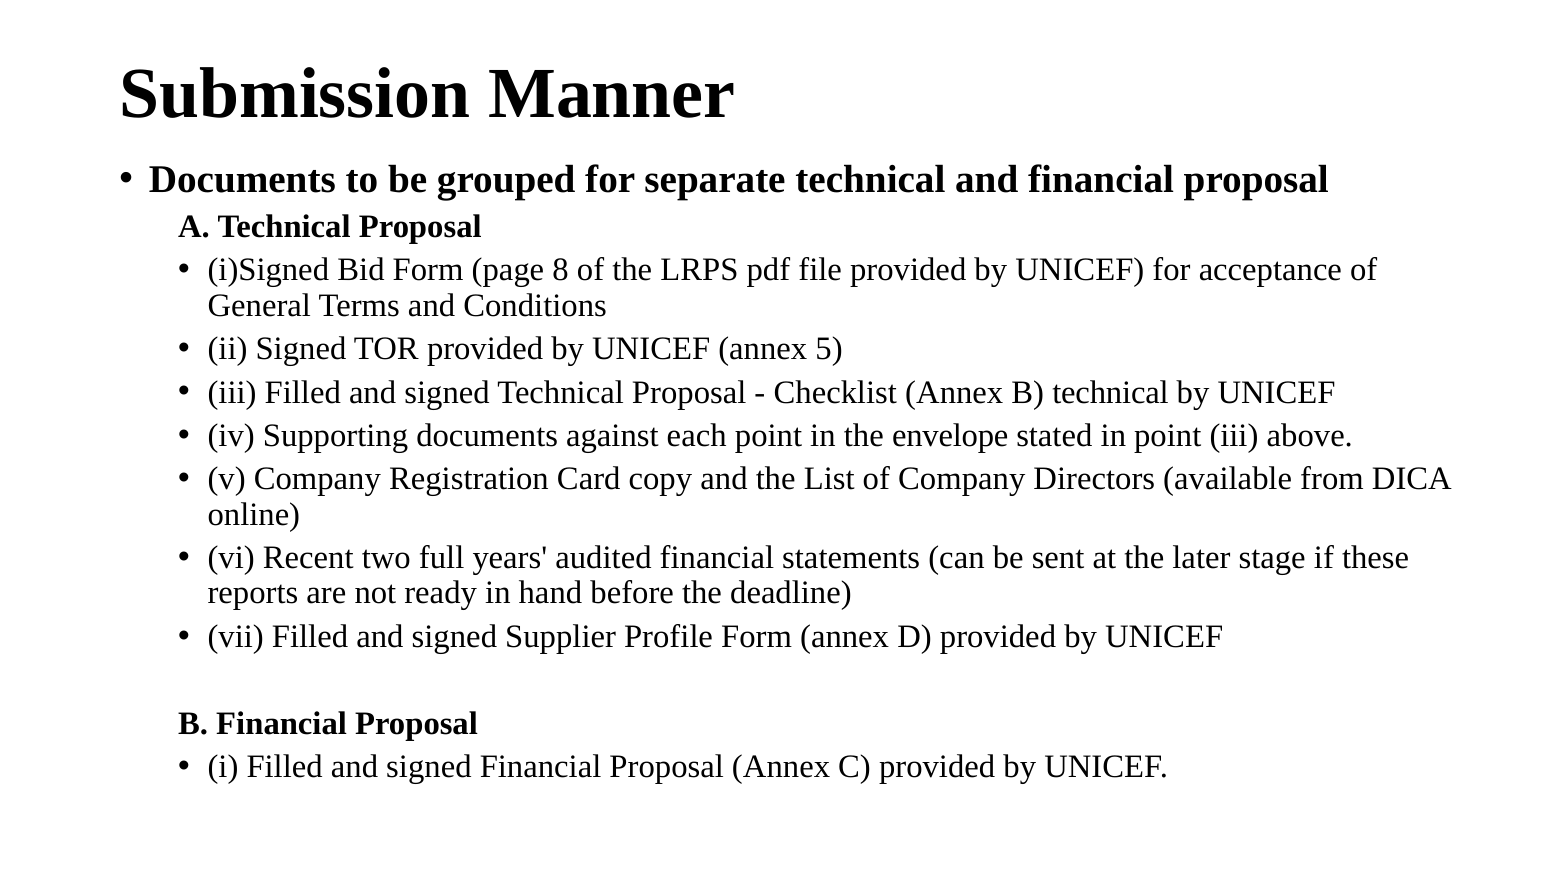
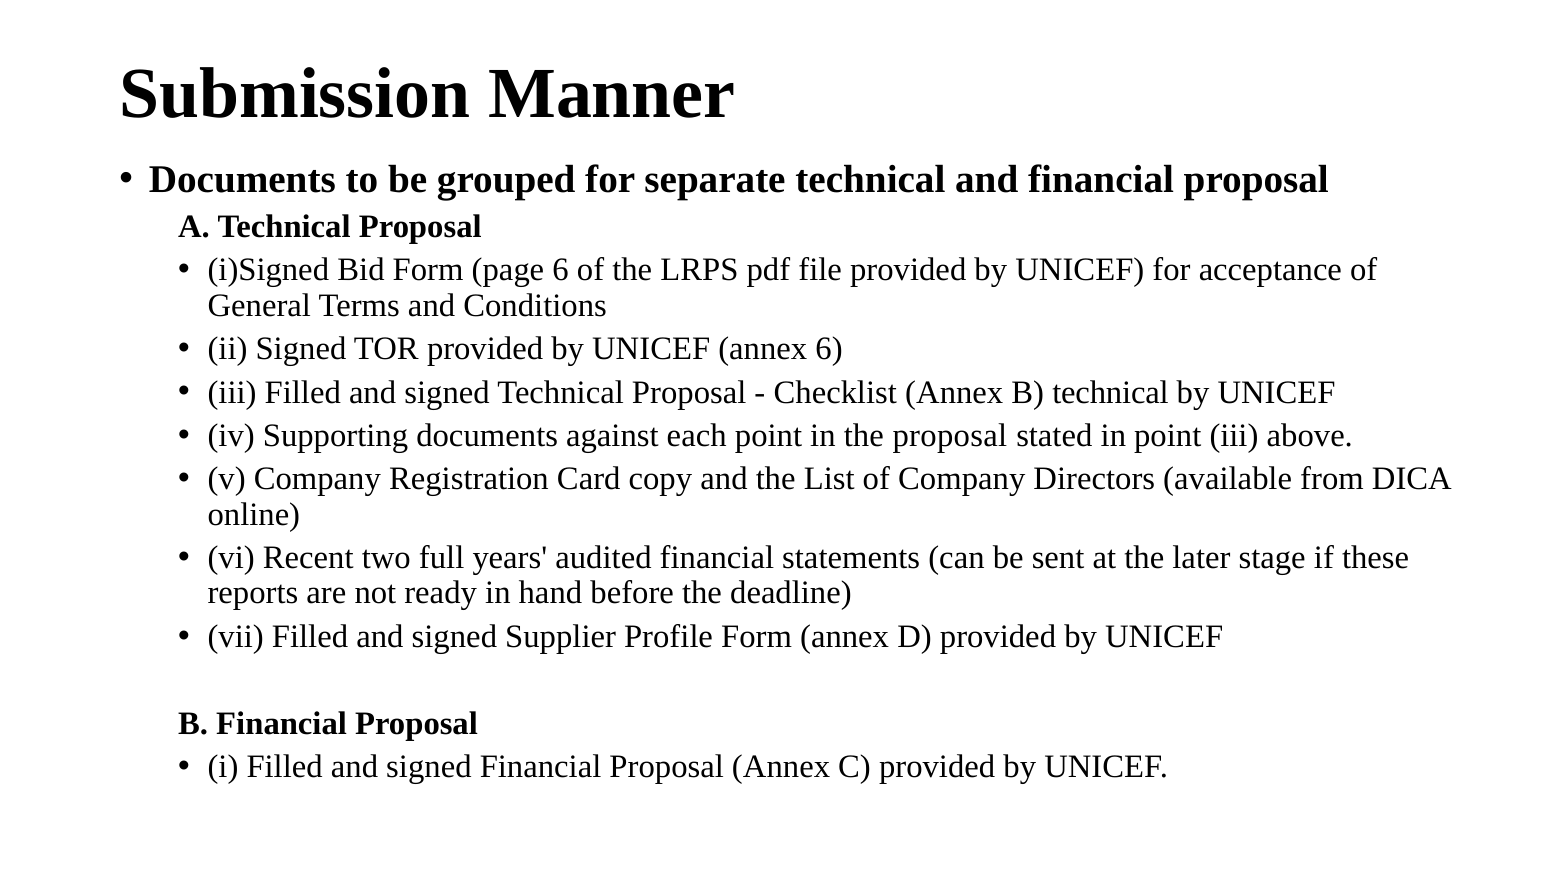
page 8: 8 -> 6
annex 5: 5 -> 6
the envelope: envelope -> proposal
